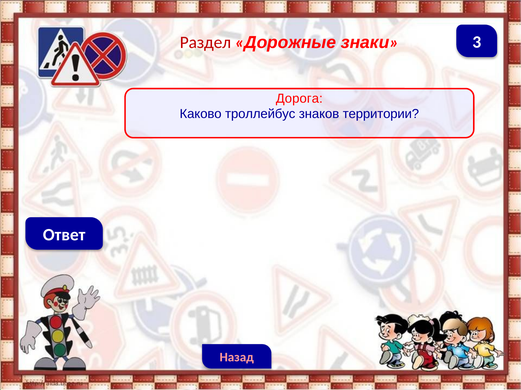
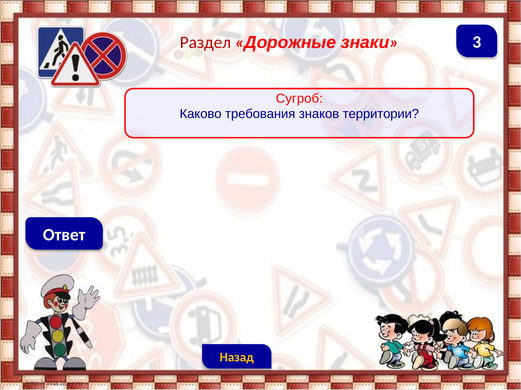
Дорога: Дорога -> Сугроб
троллейбус: троллейбус -> требования
Назад colour: pink -> yellow
